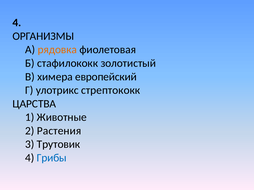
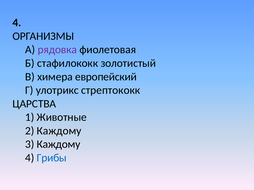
рядовка colour: orange -> purple
2 Растения: Растения -> Каждому
3 Трутовик: Трутовик -> Каждому
